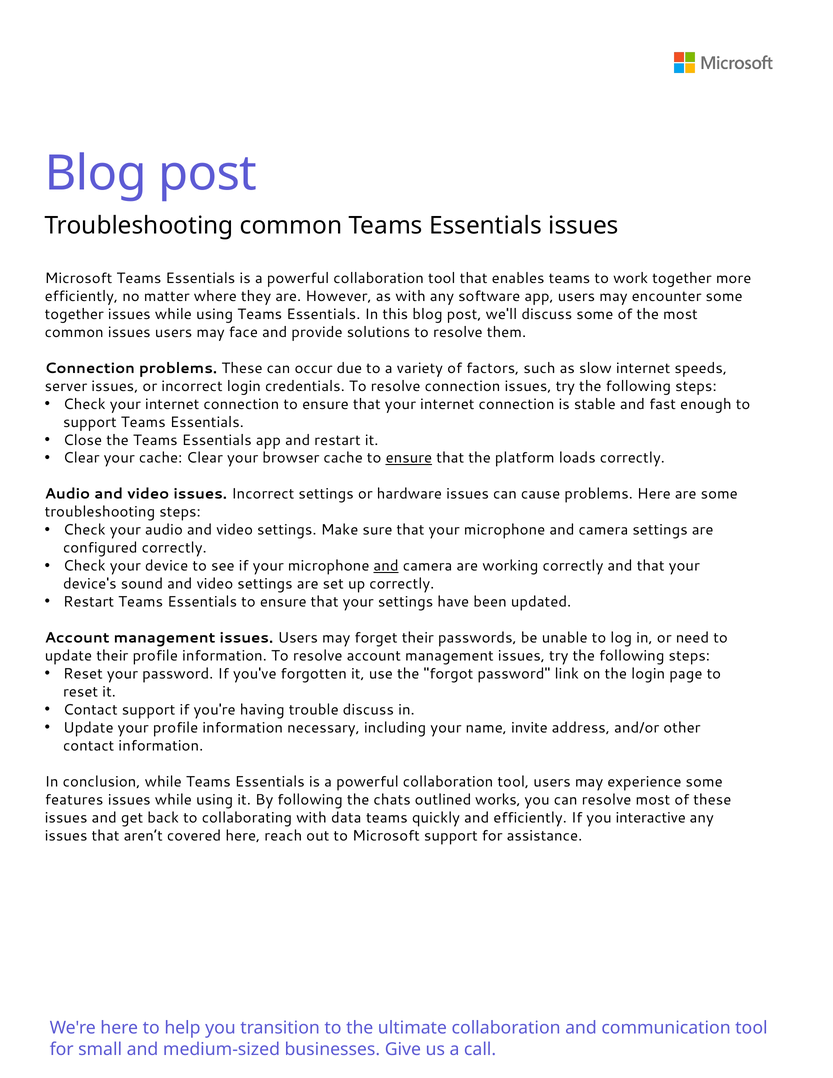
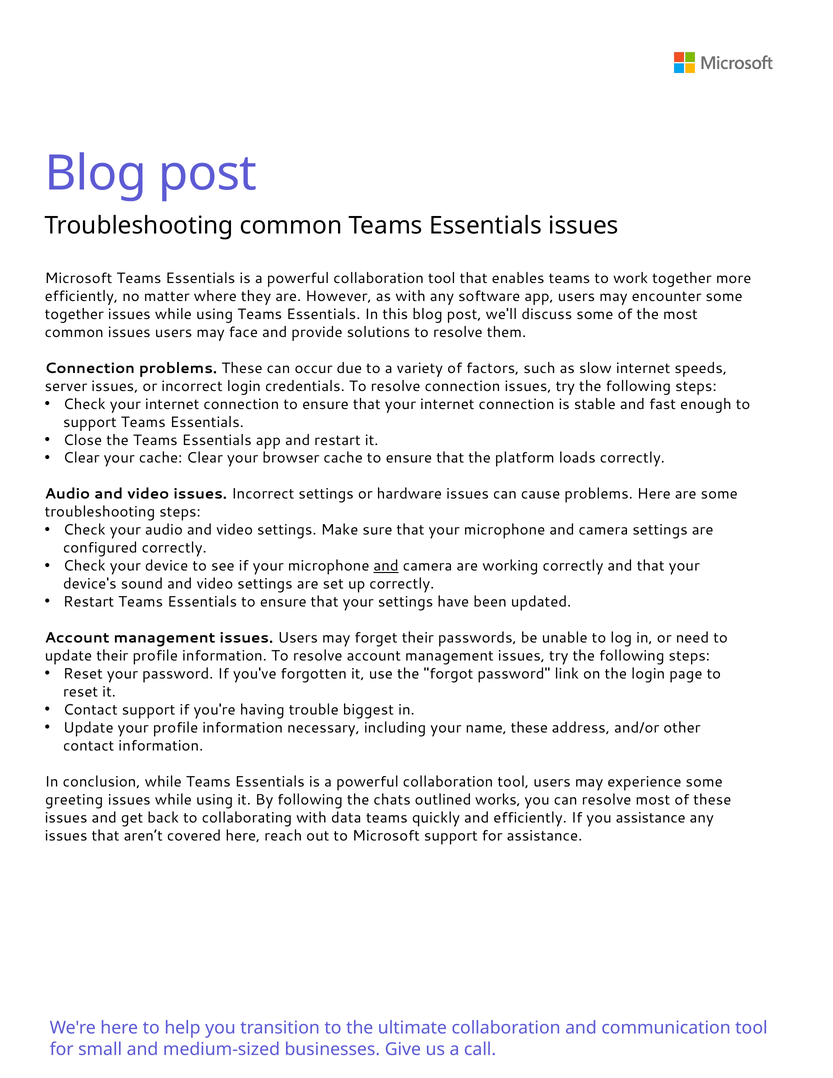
ensure at (409, 458) underline: present -> none
trouble discuss: discuss -> biggest
name invite: invite -> these
features: features -> greeting
you interactive: interactive -> assistance
